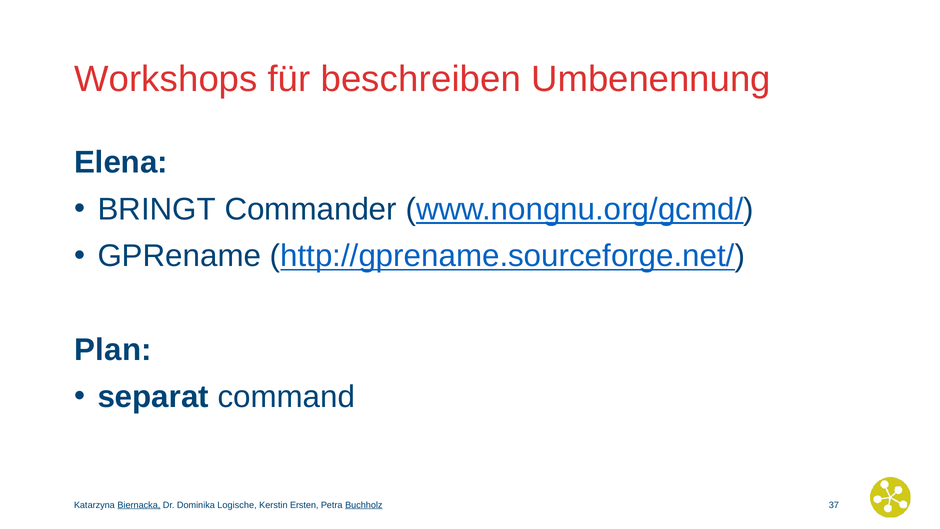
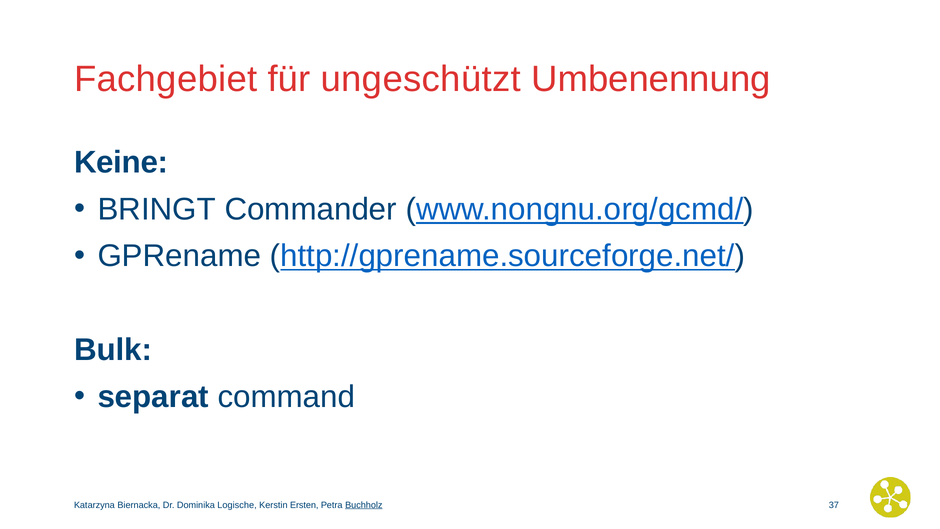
Workshops: Workshops -> Fachgebiet
beschreiben: beschreiben -> ungeschützt
Elena: Elena -> Keine
Plan: Plan -> Bulk
Biernacka underline: present -> none
